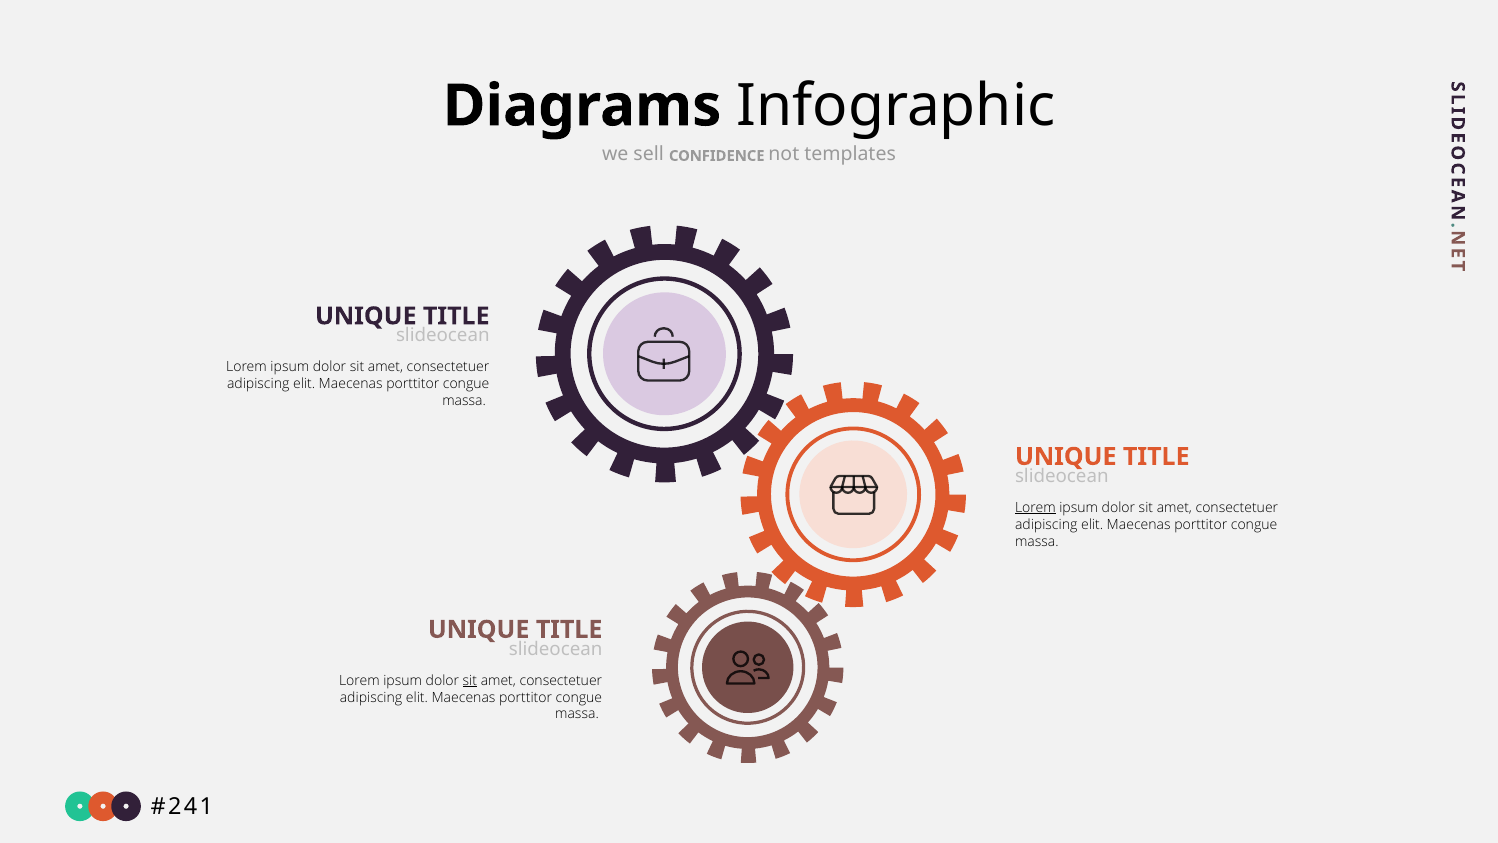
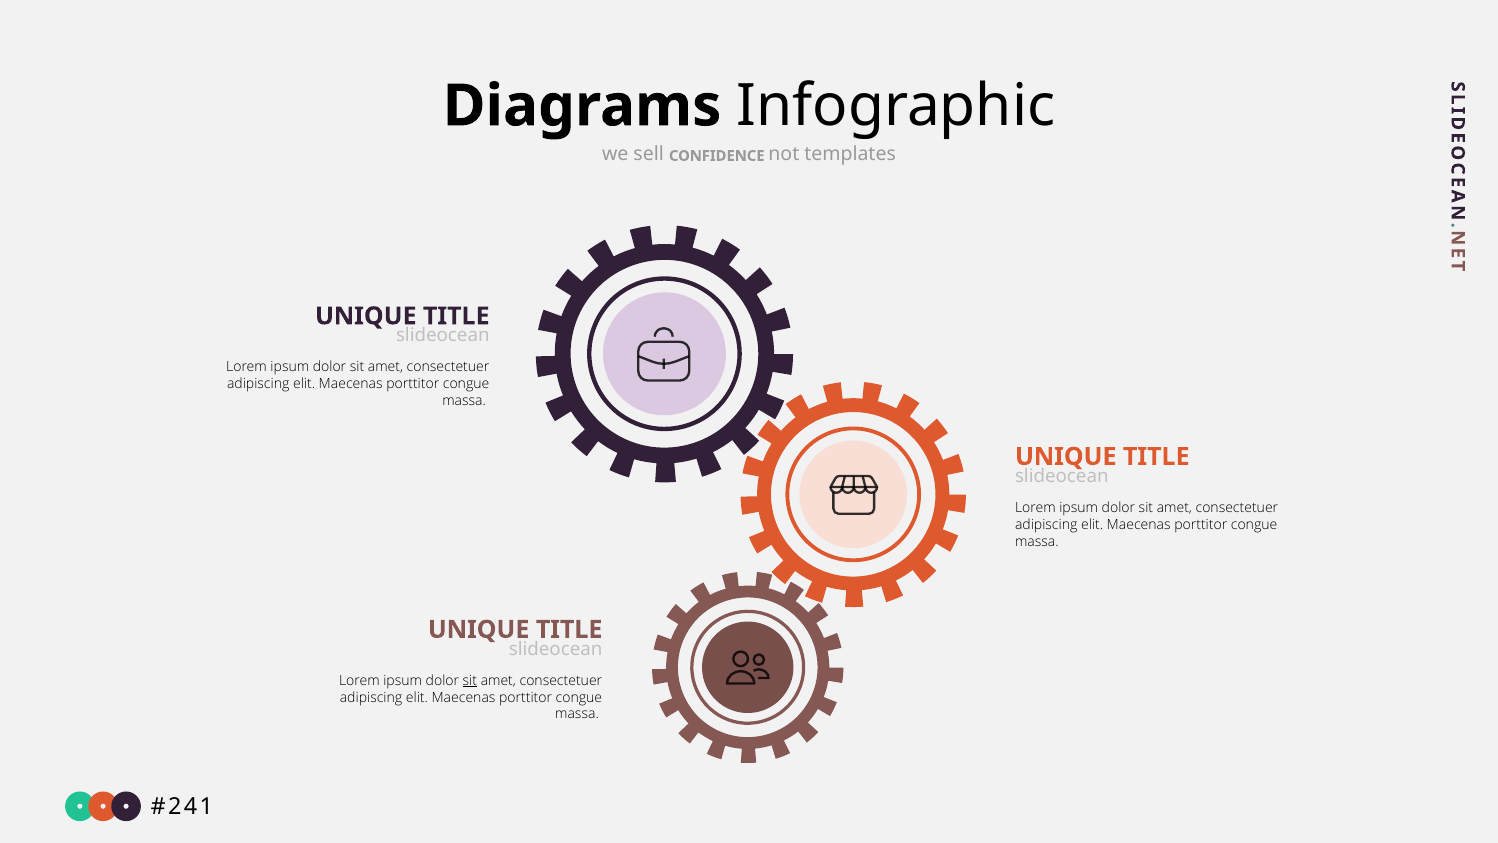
Lorem at (1035, 507) underline: present -> none
